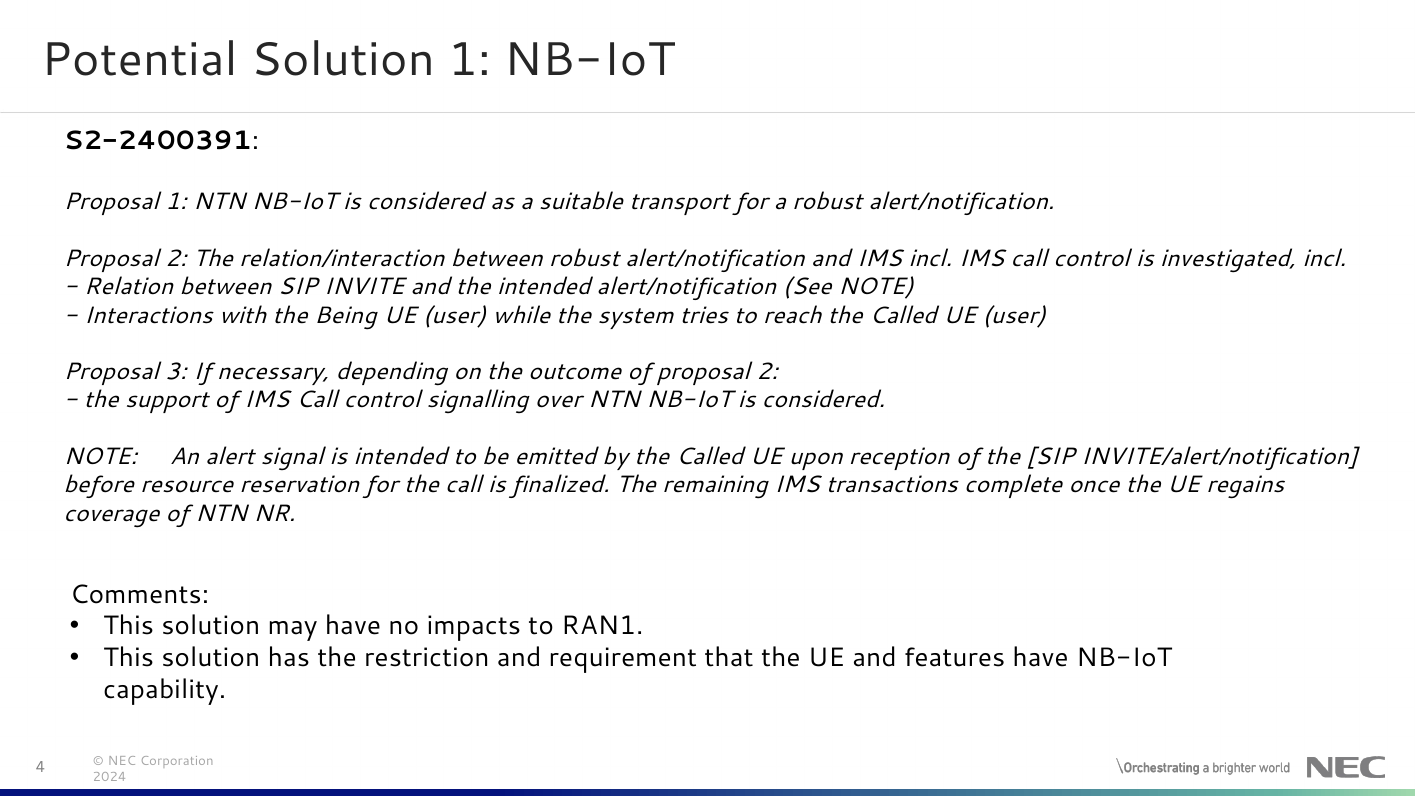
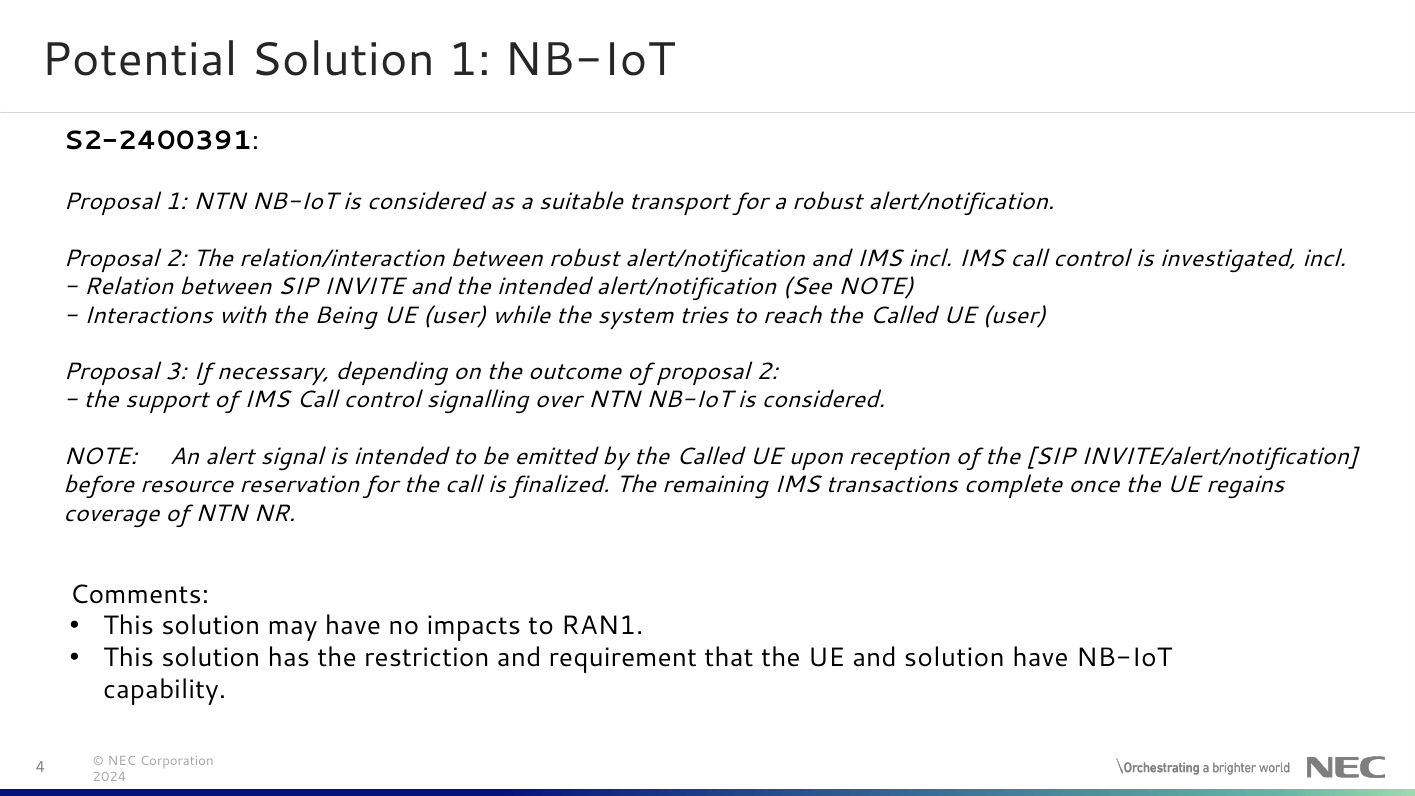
and features: features -> solution
